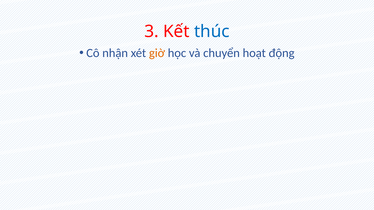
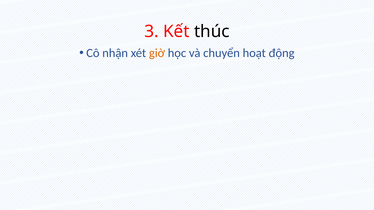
thúc colour: blue -> black
